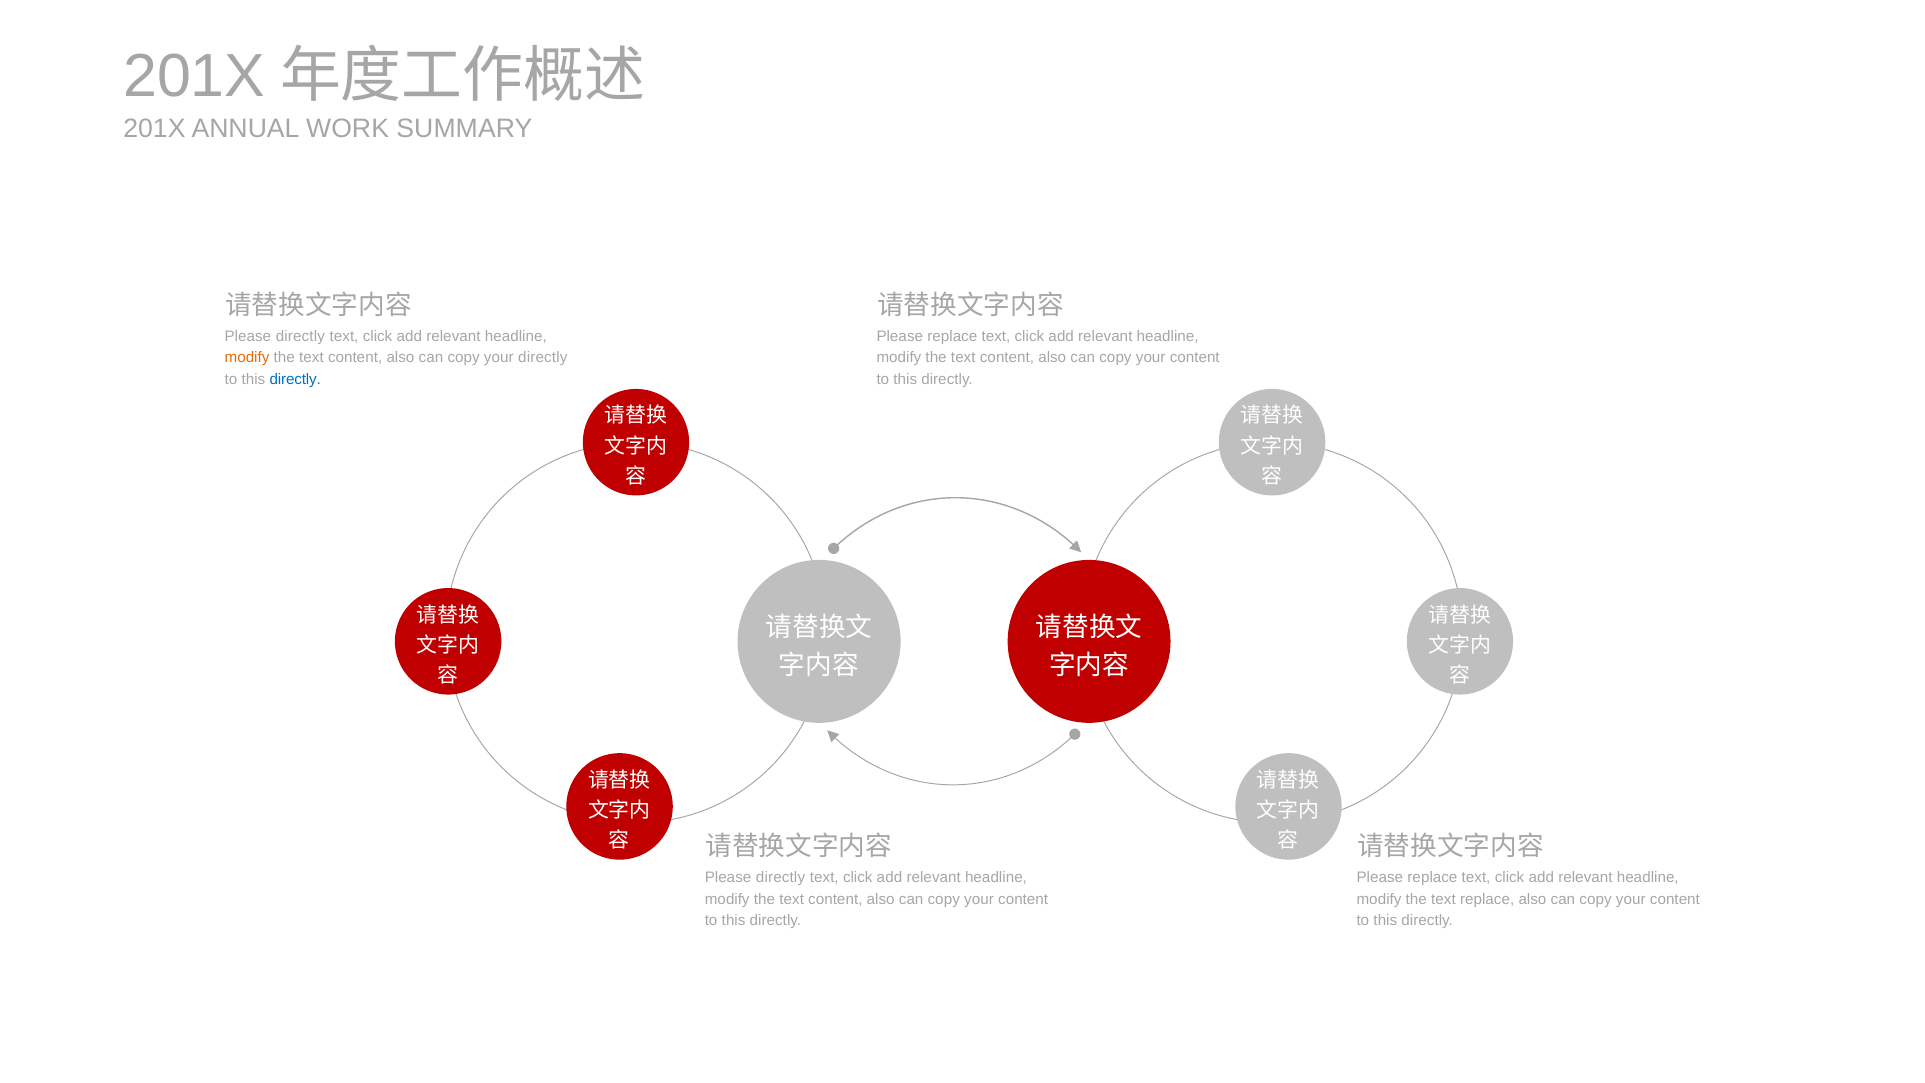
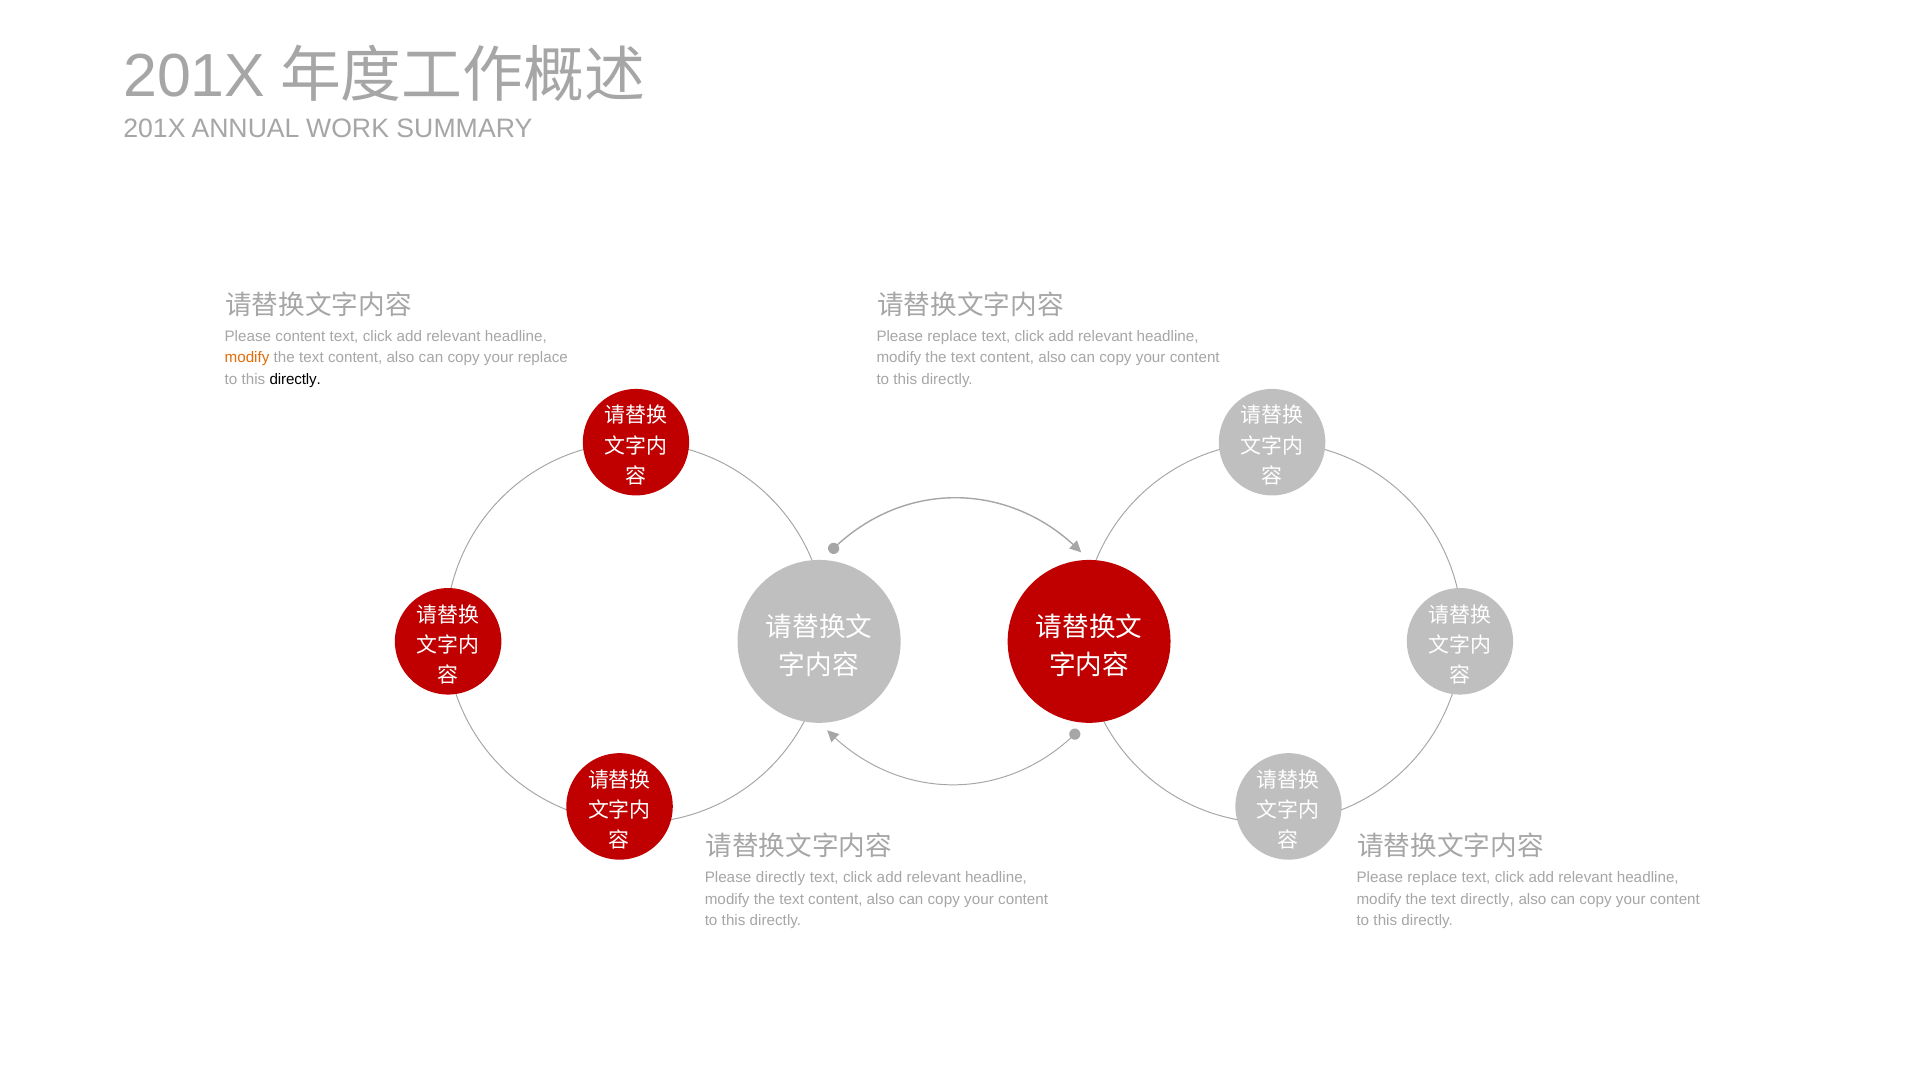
directly at (300, 336): directly -> content
your directly: directly -> replace
directly at (295, 380) colour: blue -> black
text replace: replace -> directly
